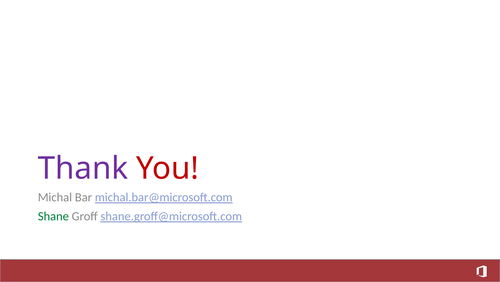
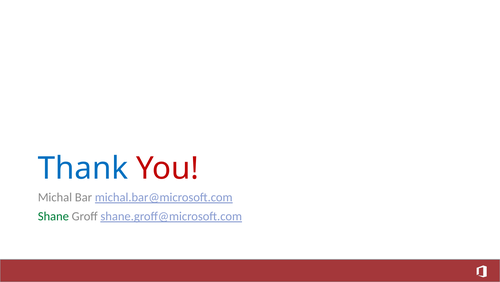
Thank colour: purple -> blue
